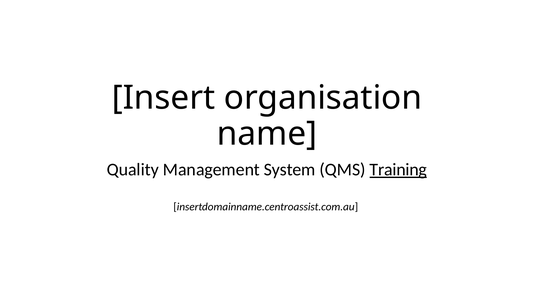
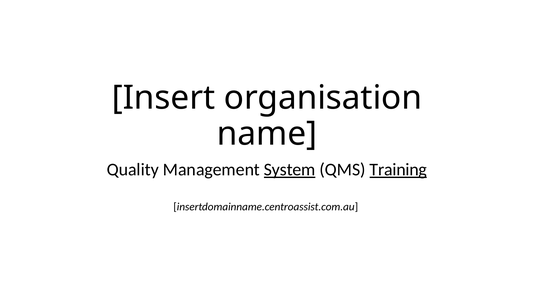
System underline: none -> present
